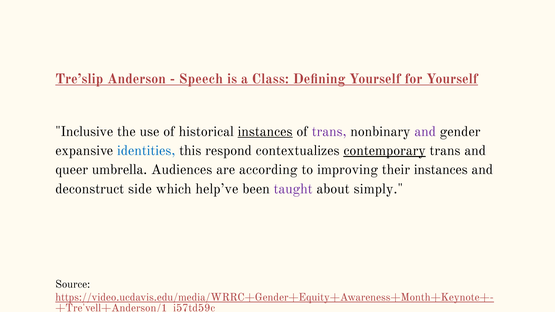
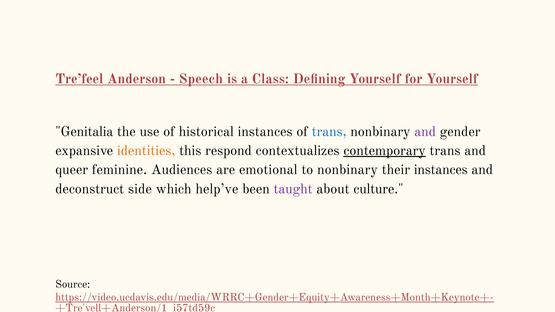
Tre’slip: Tre’slip -> Tre’feel
Inclusive: Inclusive -> Genitalia
instances at (265, 132) underline: present -> none
trans at (329, 132) colour: purple -> blue
identities colour: blue -> orange
umbrella: umbrella -> feminine
according: according -> emotional
to improving: improving -> nonbinary
simply: simply -> culture
